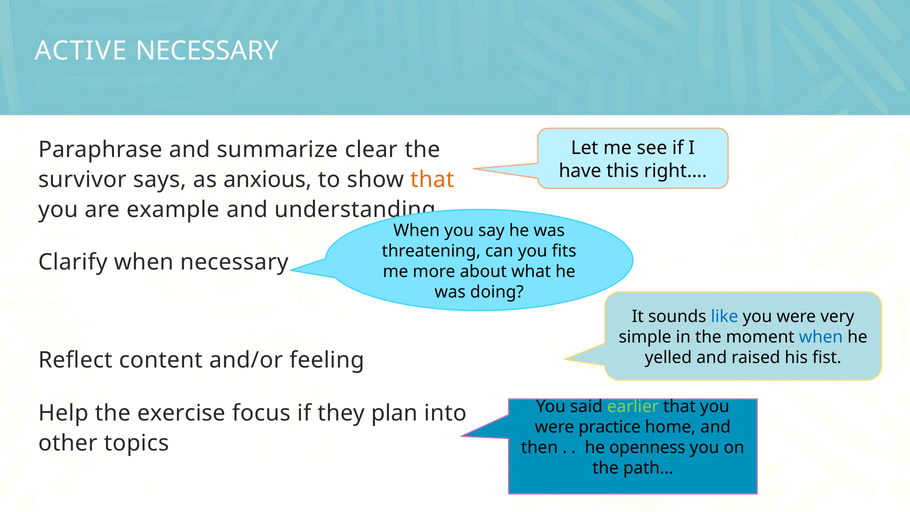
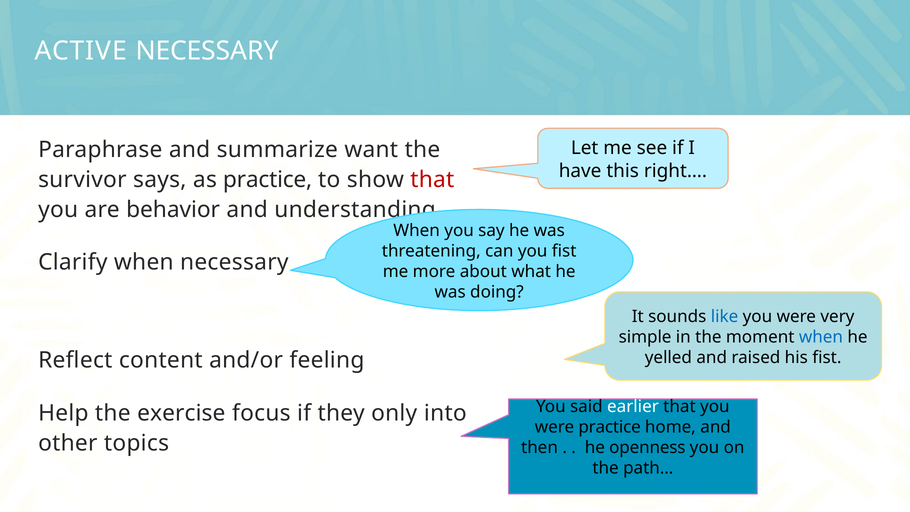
clear: clear -> want
as anxious: anxious -> practice
that at (432, 180) colour: orange -> red
example: example -> behavior
you fits: fits -> fist
earlier colour: light green -> white
plan: plan -> only
